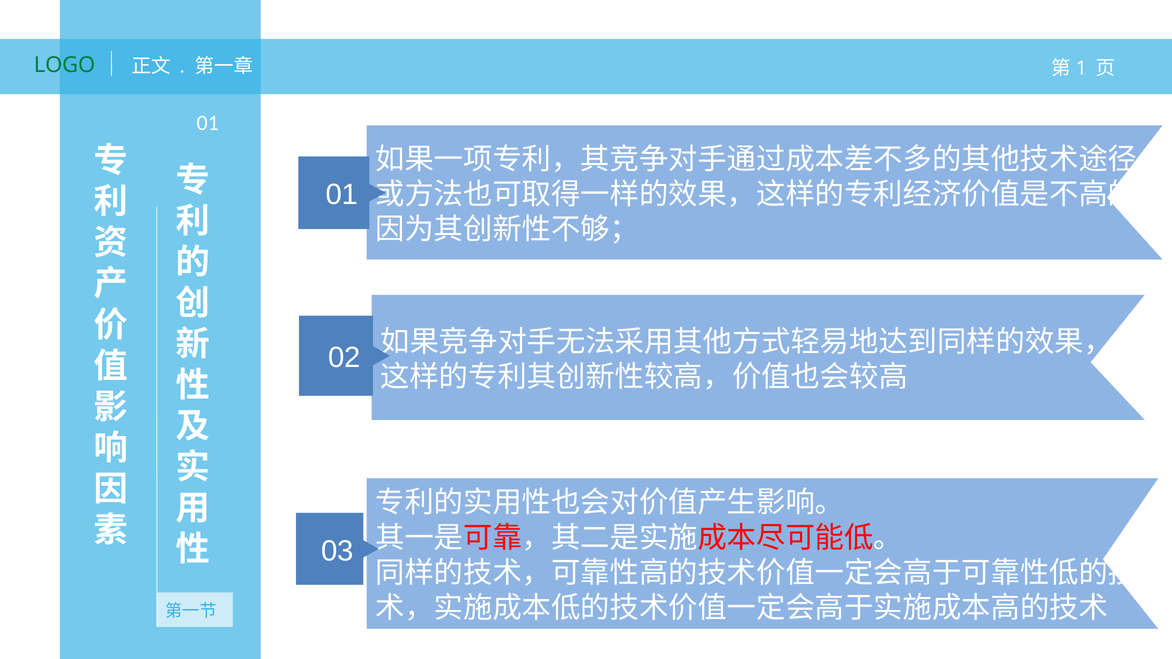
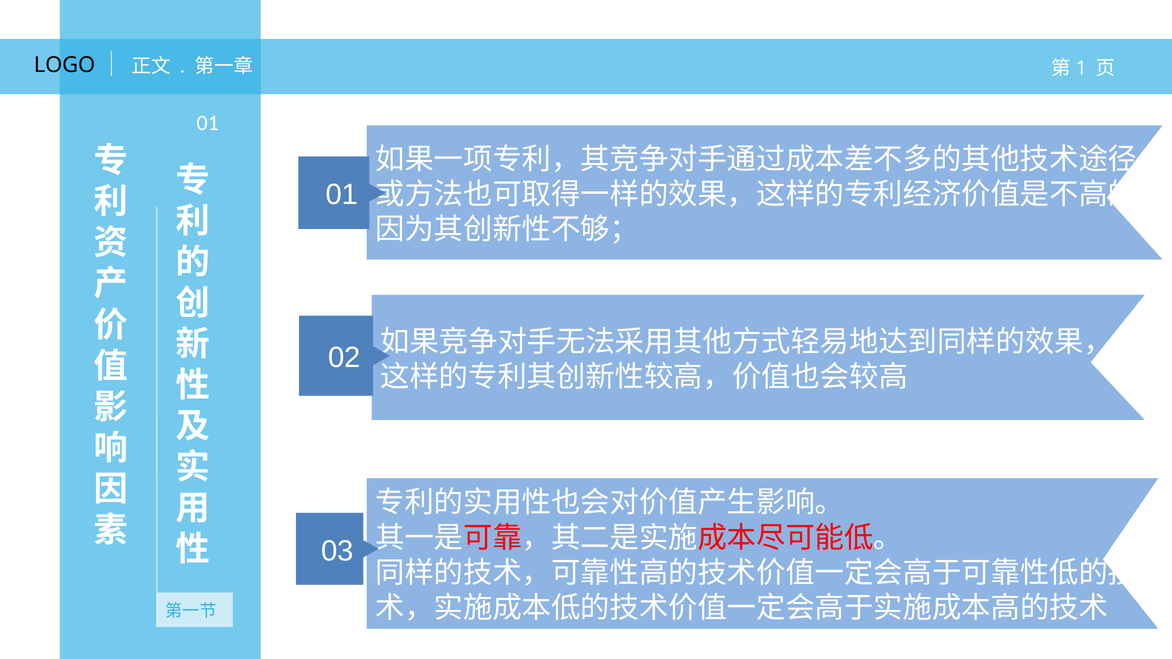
LOGO colour: green -> black
